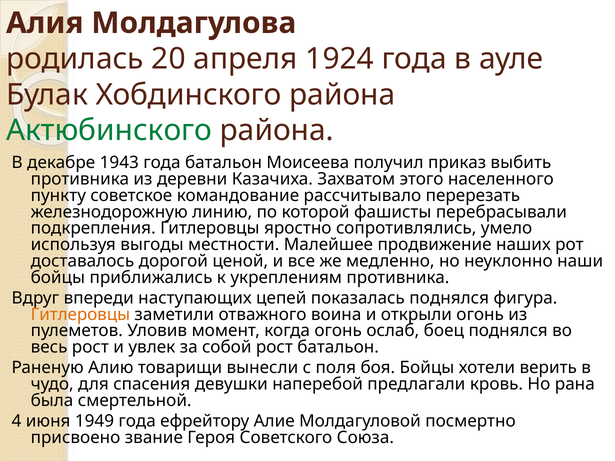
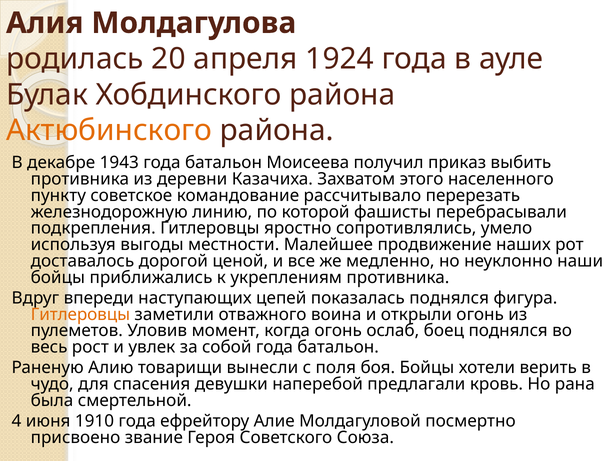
Актюбинского colour: green -> orange
собой рост: рост -> года
1949: 1949 -> 1910
